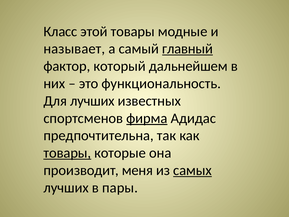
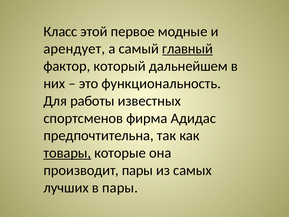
этой товары: товары -> первое
называет: называет -> арендует
Для лучших: лучших -> работы
фирма underline: present -> none
производит меня: меня -> пары
самых underline: present -> none
